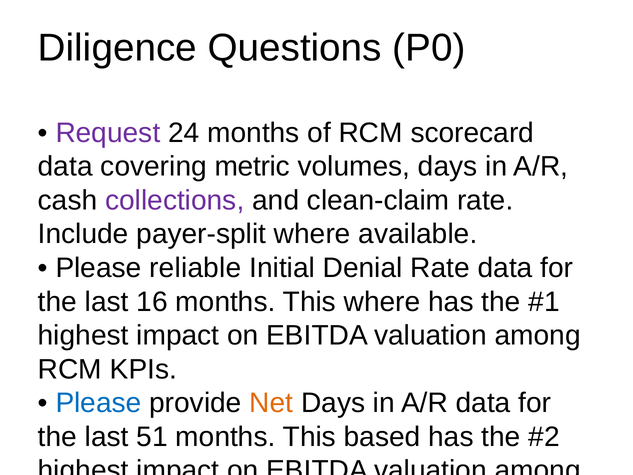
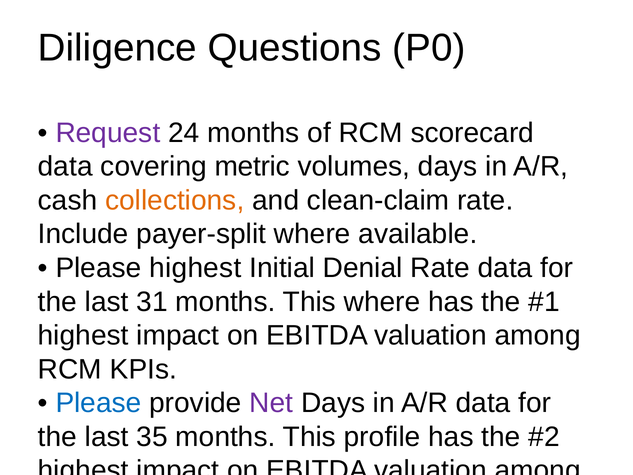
collections colour: purple -> orange
Please reliable: reliable -> highest
16: 16 -> 31
Net at (271, 403) colour: orange -> purple
51: 51 -> 35
based: based -> profile
